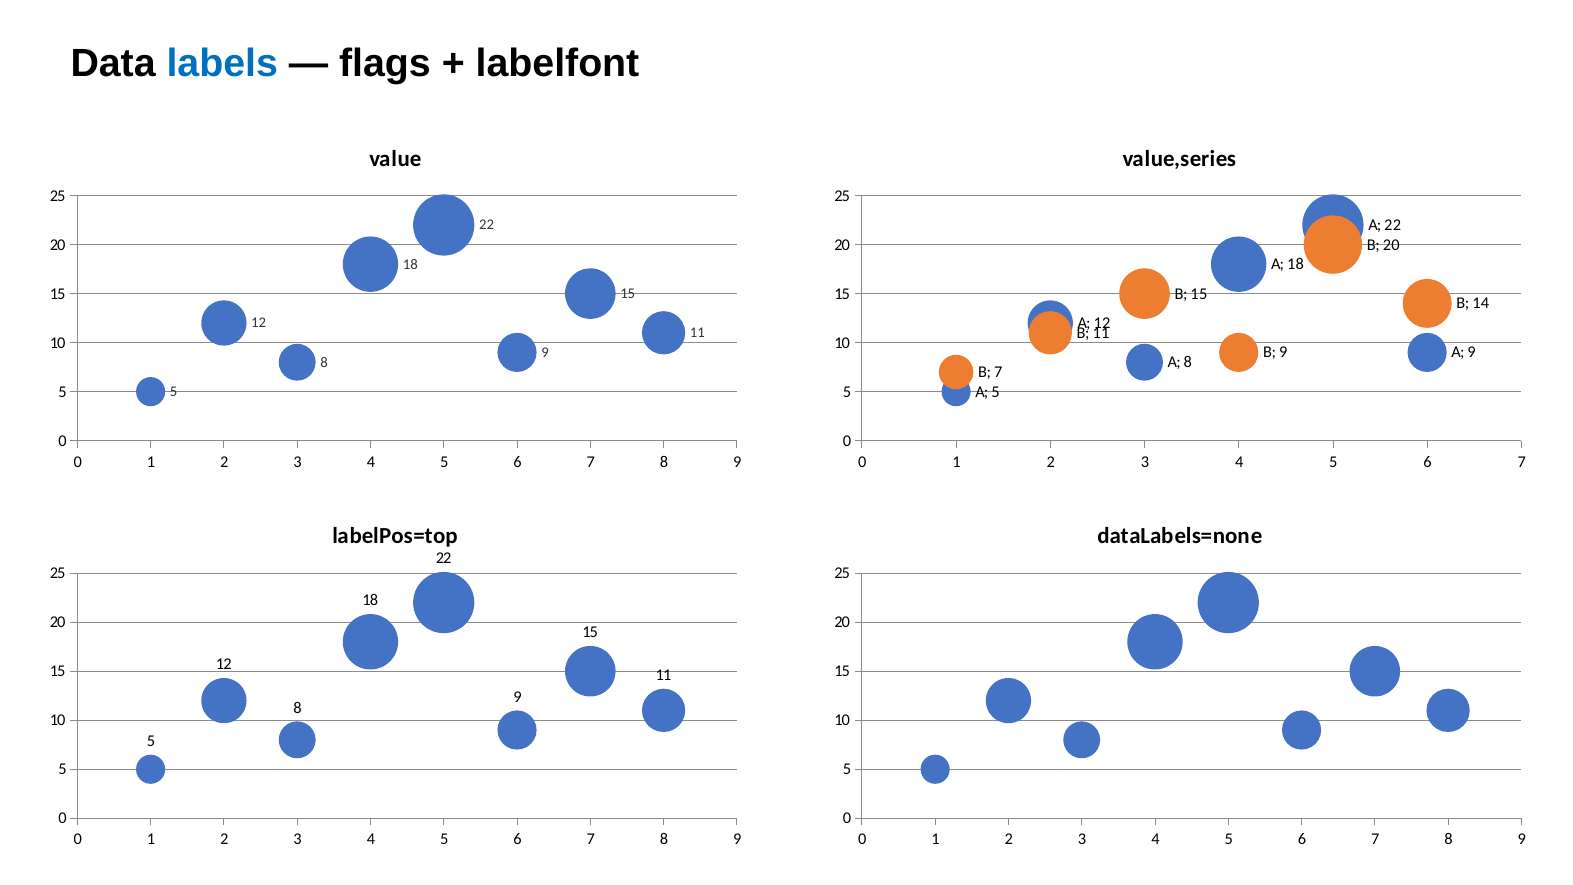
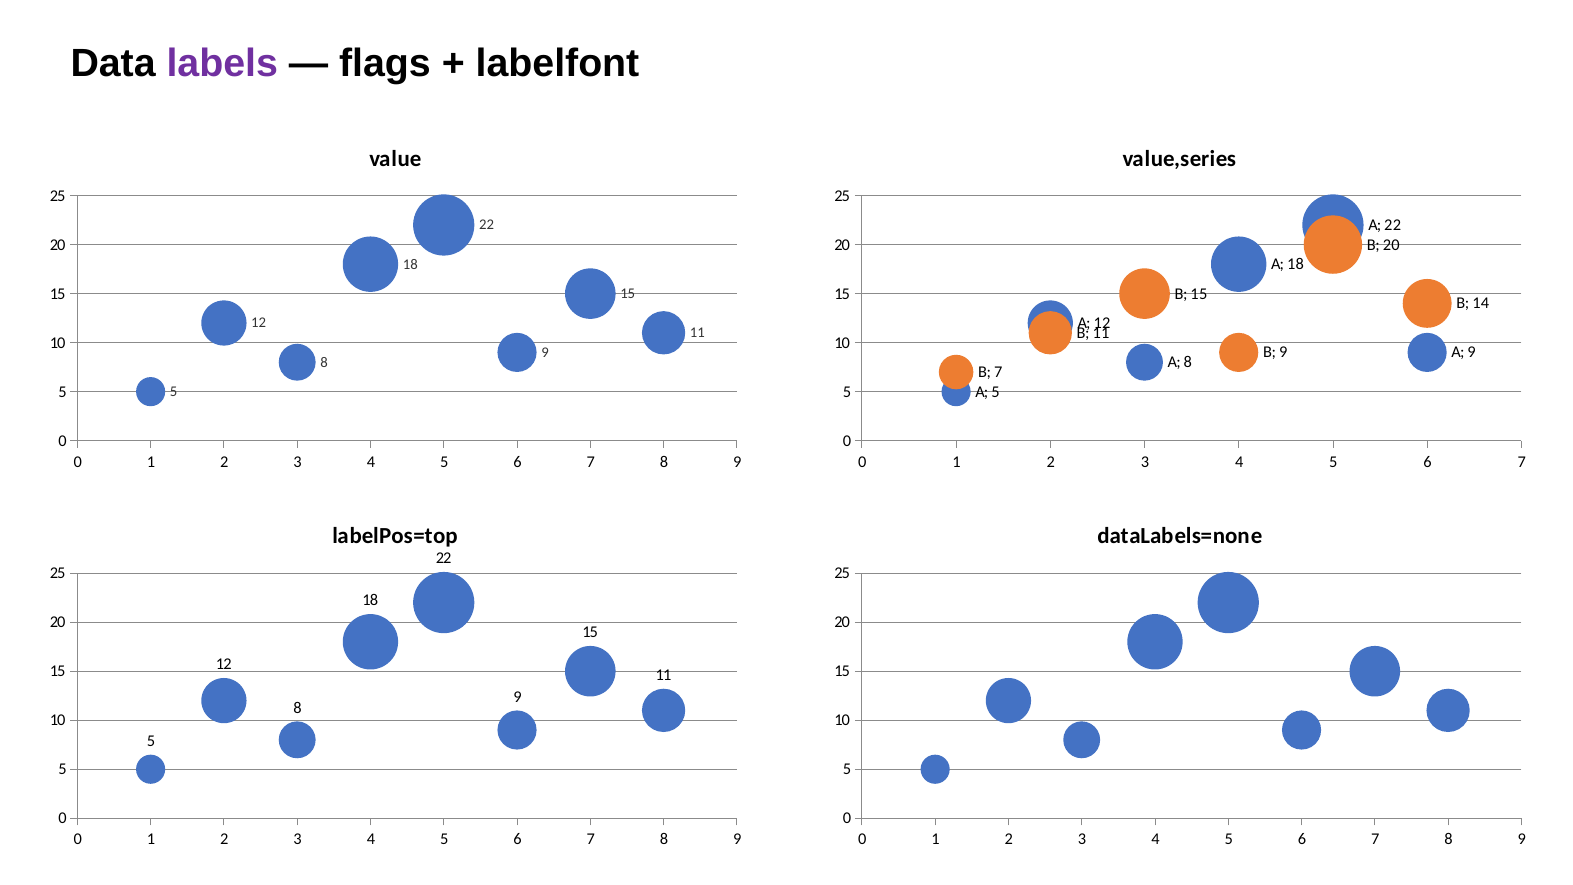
labels colour: blue -> purple
